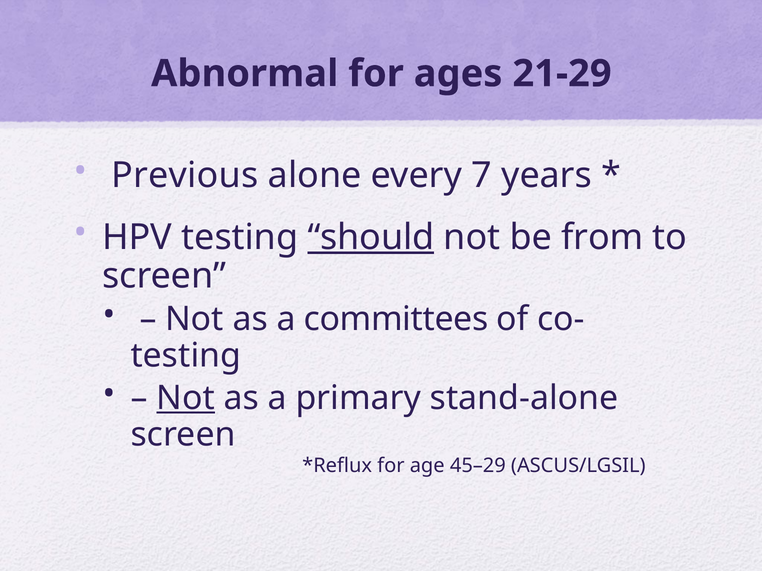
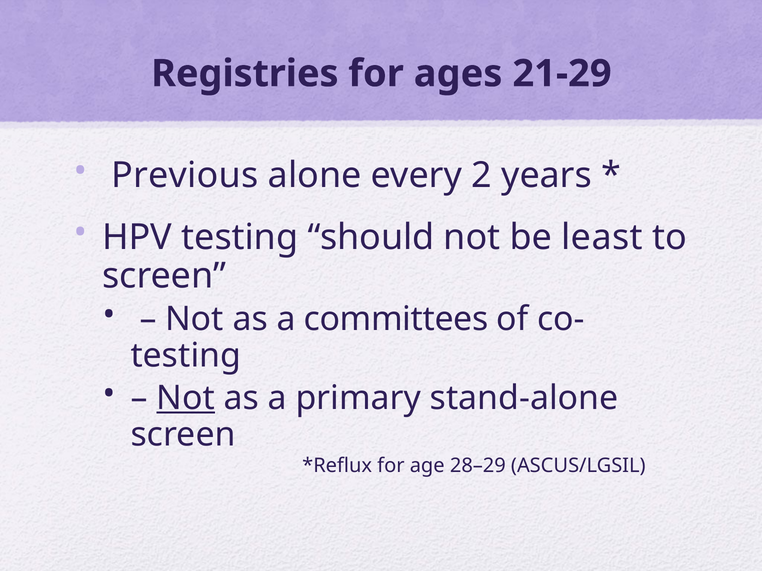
Abnormal: Abnormal -> Registries
7: 7 -> 2
should underline: present -> none
from: from -> least
45–29: 45–29 -> 28–29
